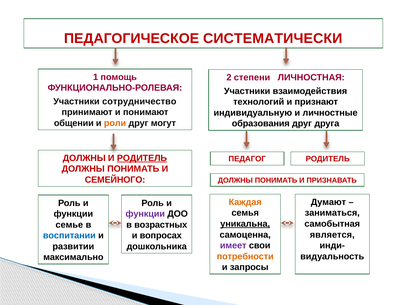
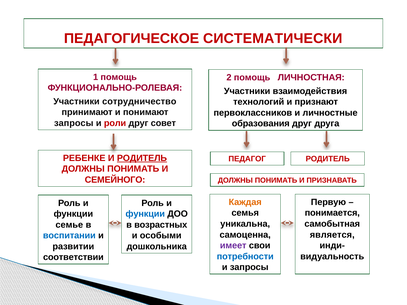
2 степени: степени -> помощь
индивидуальную: индивидуальную -> первоклассников
общении at (74, 123): общении -> запросы
роли colour: orange -> red
могут: могут -> совет
ДОЛЖНЫ at (84, 158): ДОЛЖНЫ -> РЕБЕНКЕ
Думают: Думают -> Первую
заниматься: заниматься -> понимается
функции at (145, 214) colour: purple -> blue
уникальна underline: present -> none
вопросах: вопросах -> особыми
потребности colour: orange -> blue
максимально: максимально -> соответствии
